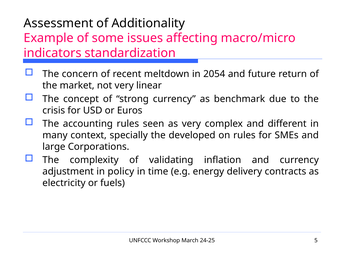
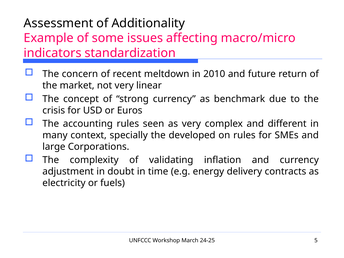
2054: 2054 -> 2010
policy: policy -> doubt
